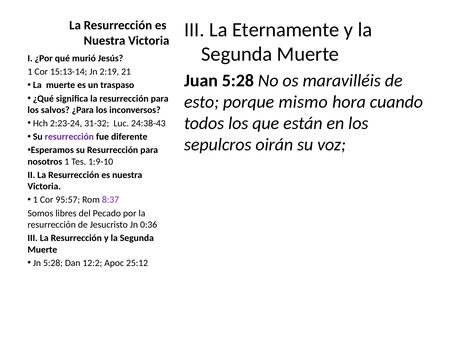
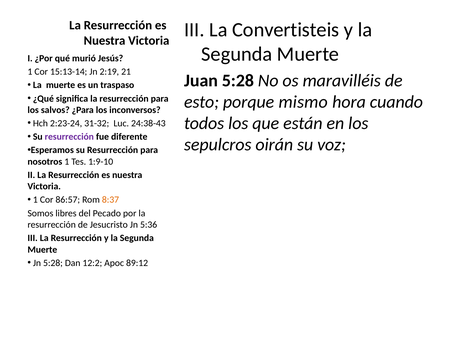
Eternamente: Eternamente -> Convertisteis
95:57: 95:57 -> 86:57
8:37 colour: purple -> orange
0:36: 0:36 -> 5:36
25:12: 25:12 -> 89:12
